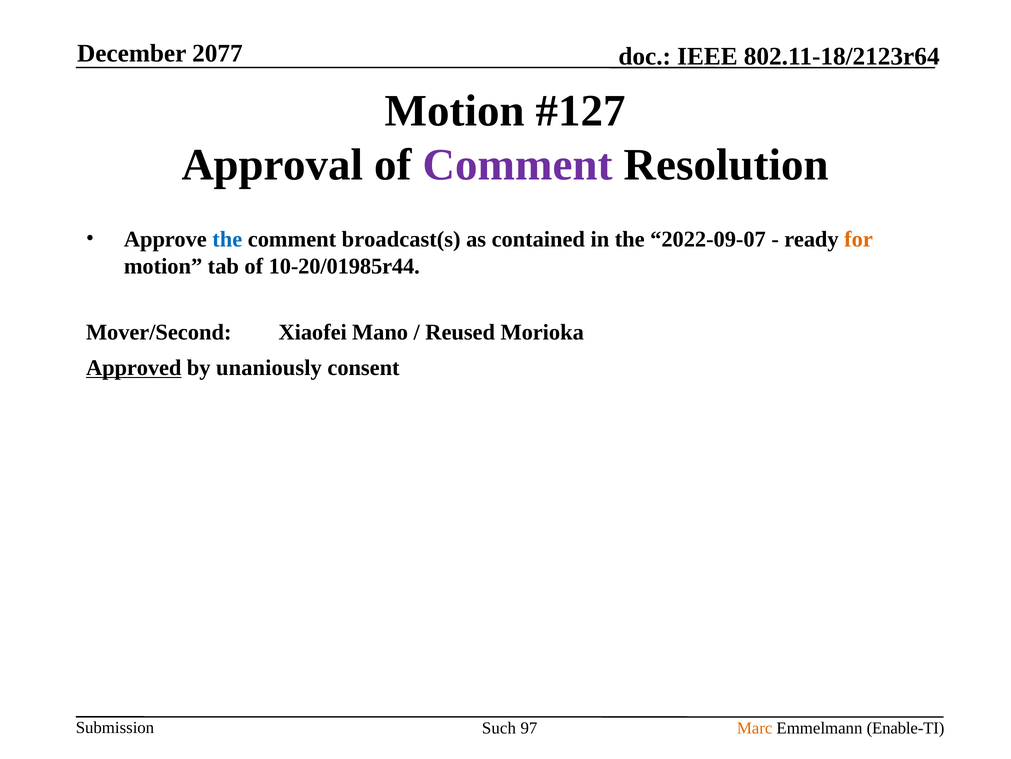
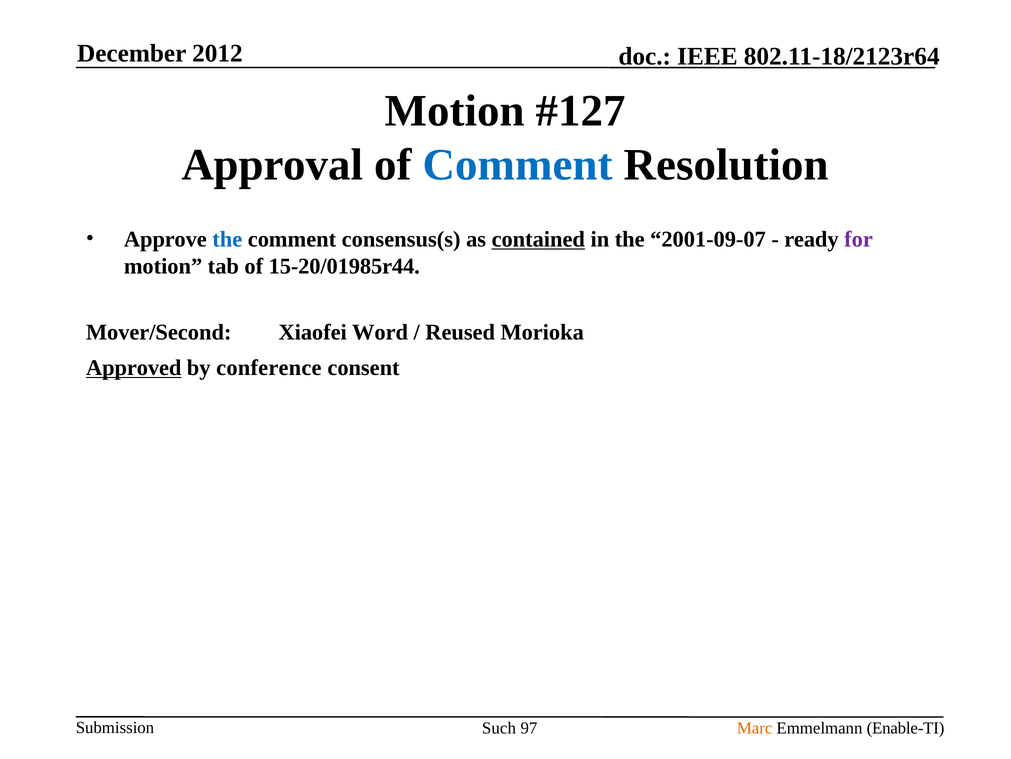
2077: 2077 -> 2012
Comment at (518, 165) colour: purple -> blue
broadcast(s: broadcast(s -> consensus(s
contained underline: none -> present
2022-09-07: 2022-09-07 -> 2001-09-07
for colour: orange -> purple
10-20/01985r44: 10-20/01985r44 -> 15-20/01985r44
Mano: Mano -> Word
unaniously: unaniously -> conference
